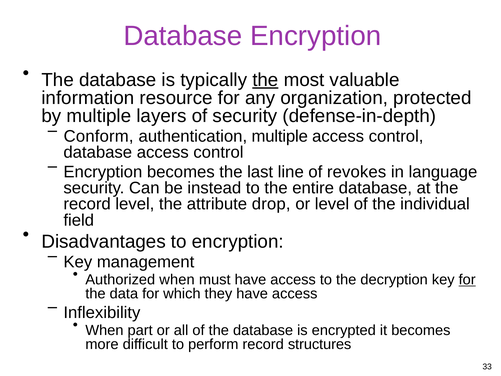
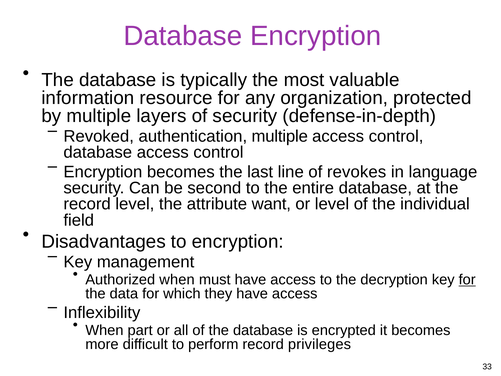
the at (265, 80) underline: present -> none
Conform: Conform -> Revoked
instead: instead -> second
drop: drop -> want
structures: structures -> privileges
